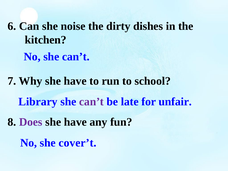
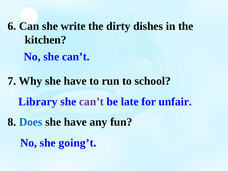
noise: noise -> write
Does colour: purple -> blue
cover’t: cover’t -> going’t
